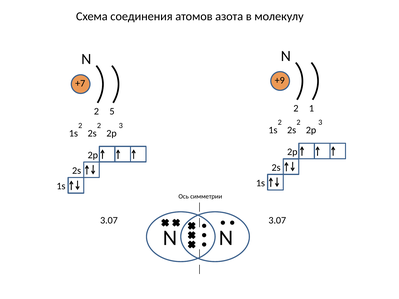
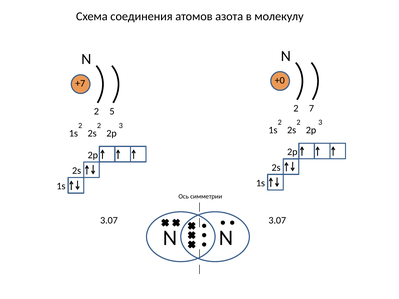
+9: +9 -> +0
1: 1 -> 7
